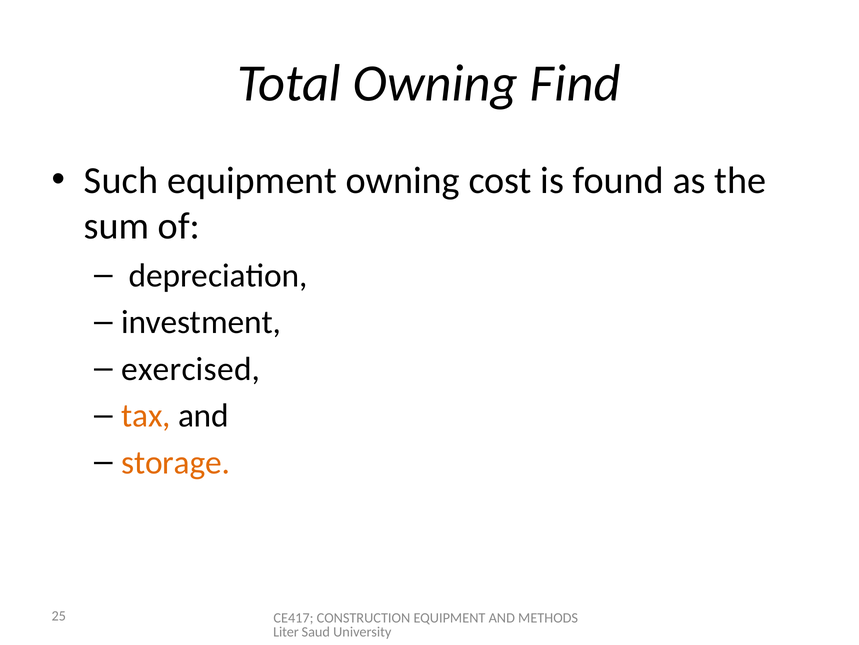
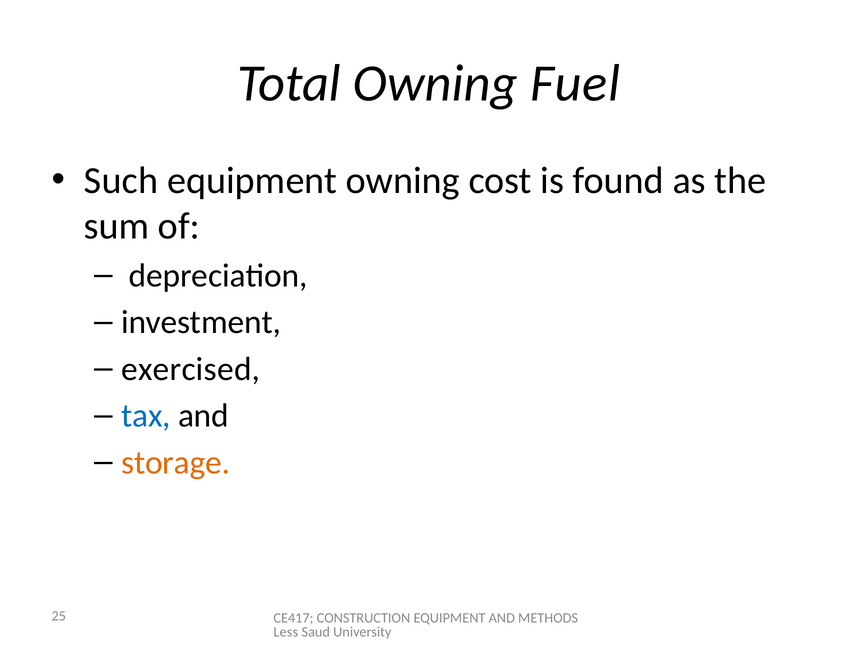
Find: Find -> Fuel
tax colour: orange -> blue
Liter: Liter -> Less
